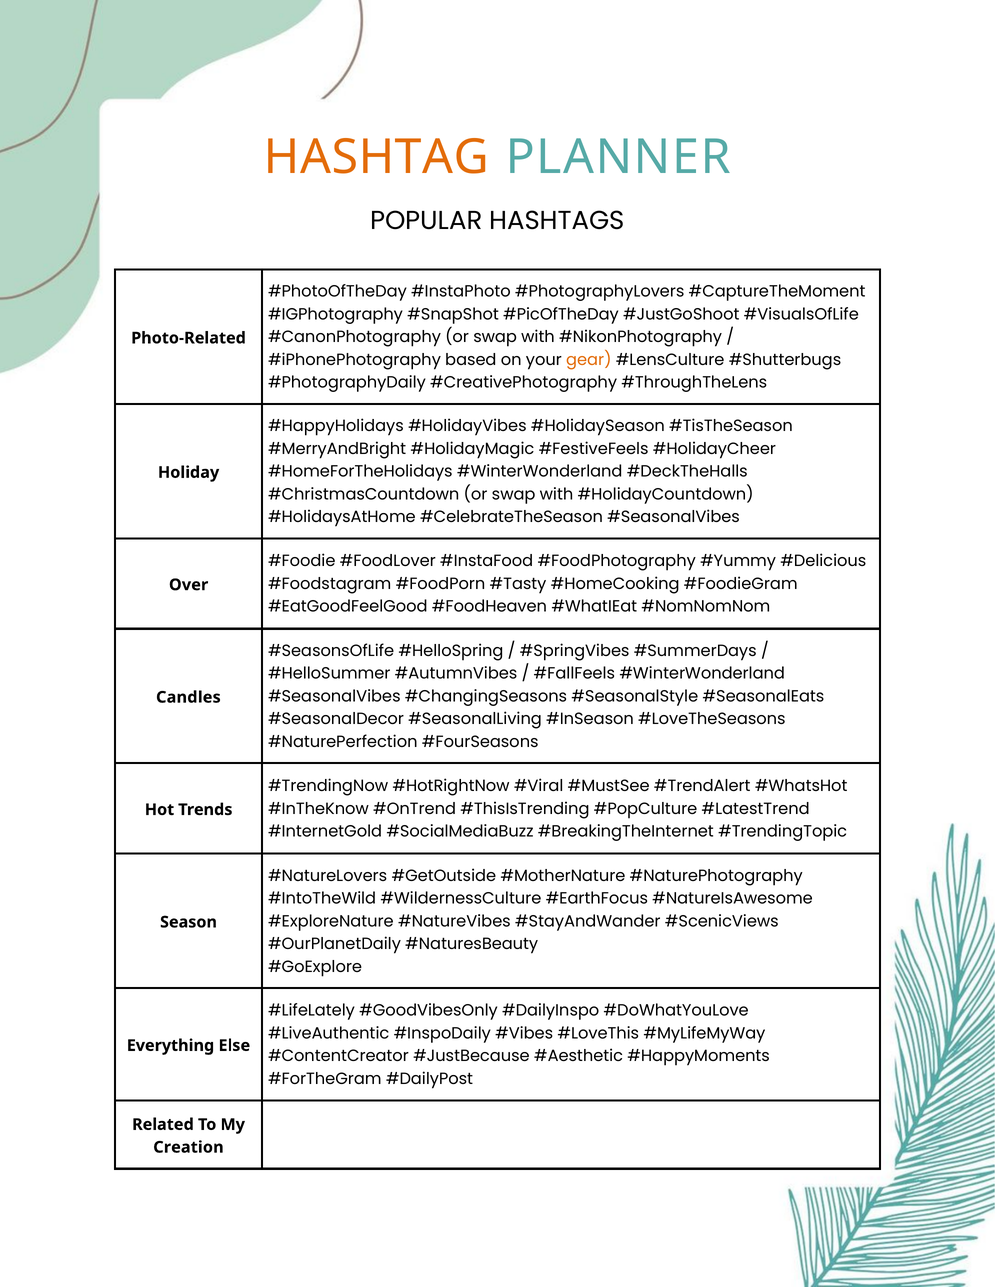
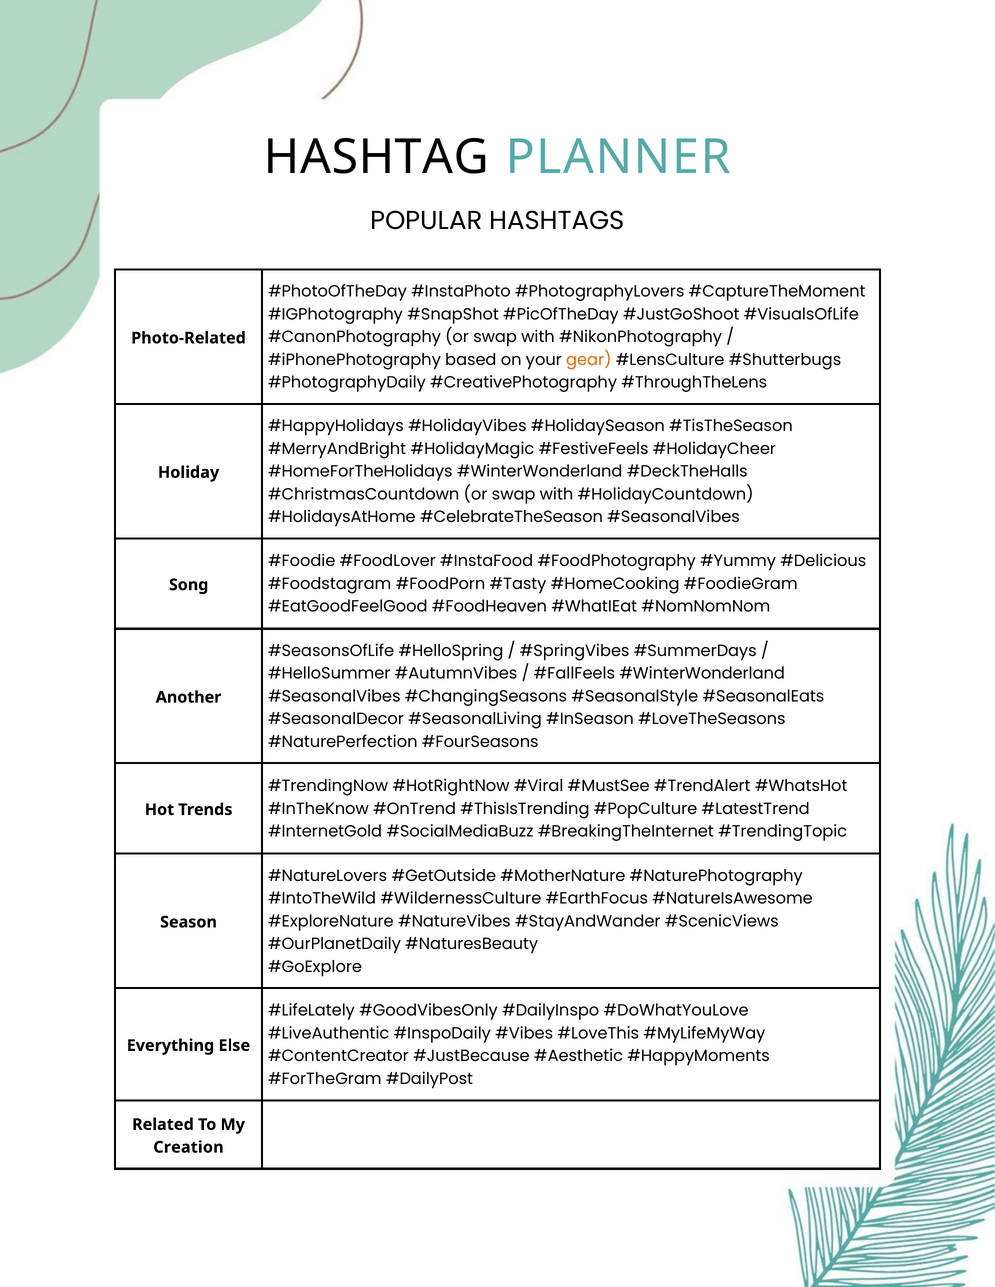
HASHTAG colour: orange -> black
Over: Over -> Song
Candles: Candles -> Another
